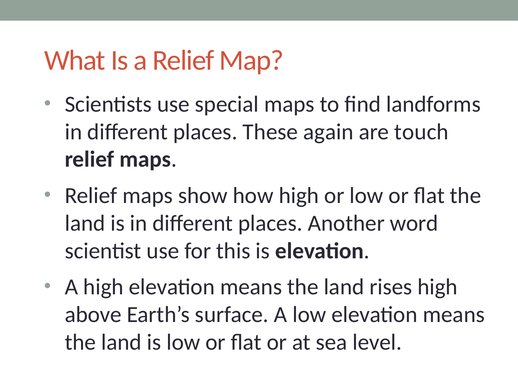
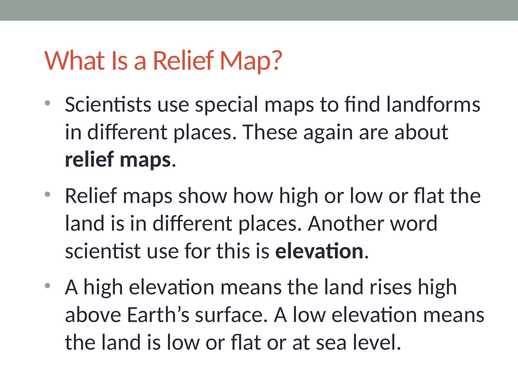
touch: touch -> about
